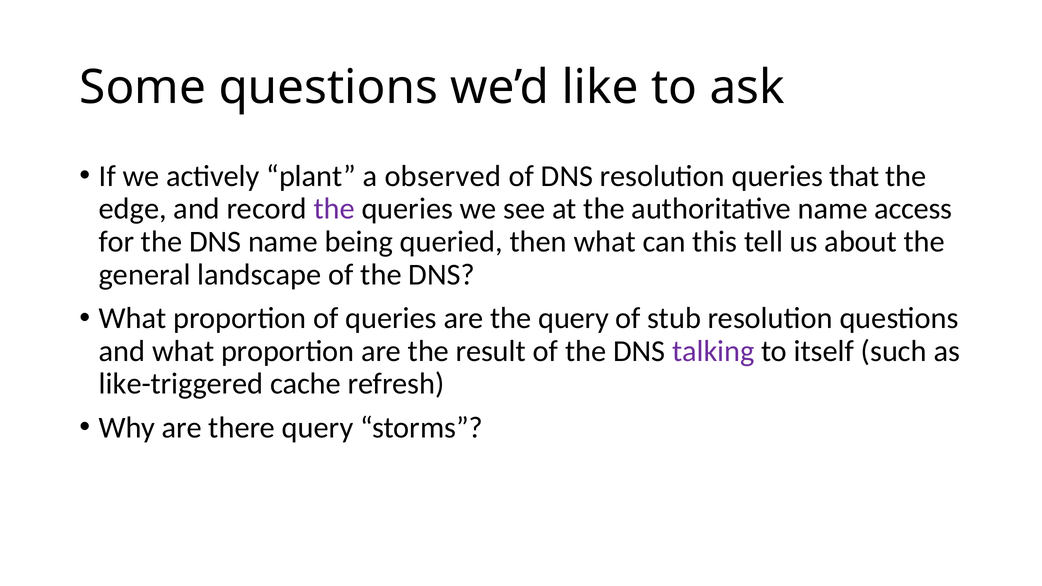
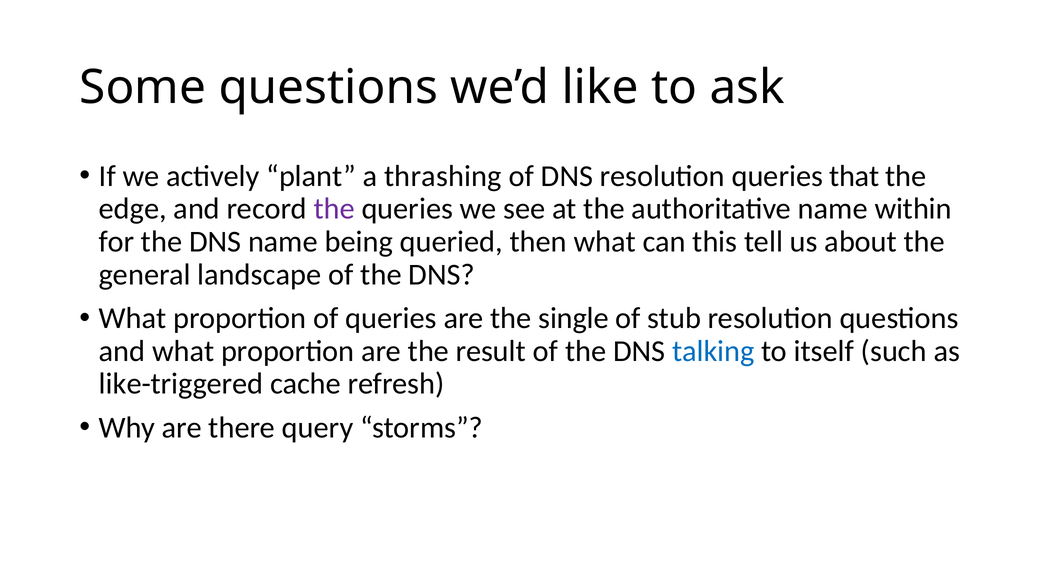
observed: observed -> thrashing
access: access -> within
the query: query -> single
talking colour: purple -> blue
